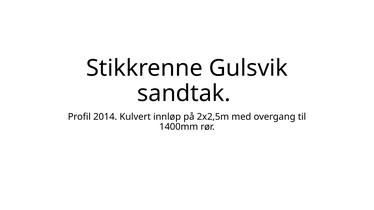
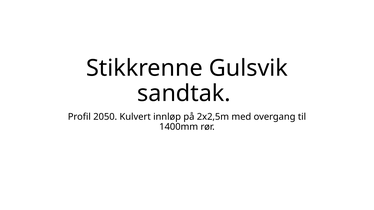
2014: 2014 -> 2050
